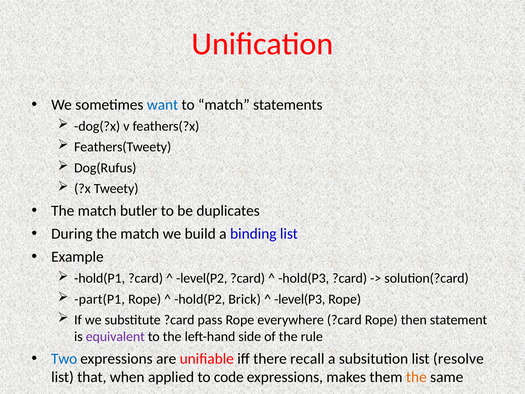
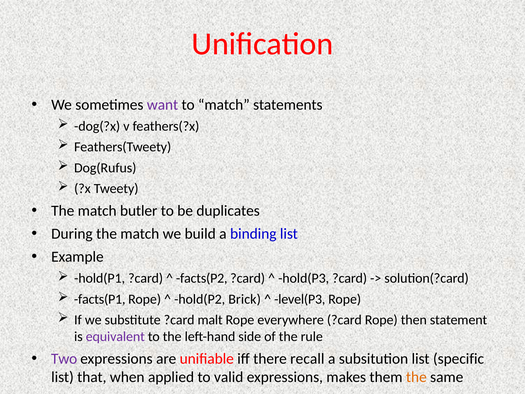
want colour: blue -> purple
level(P2: level(P2 -> facts(P2
part(P1: part(P1 -> facts(P1
pass: pass -> malt
Two colour: blue -> purple
resolve: resolve -> specific
code: code -> valid
